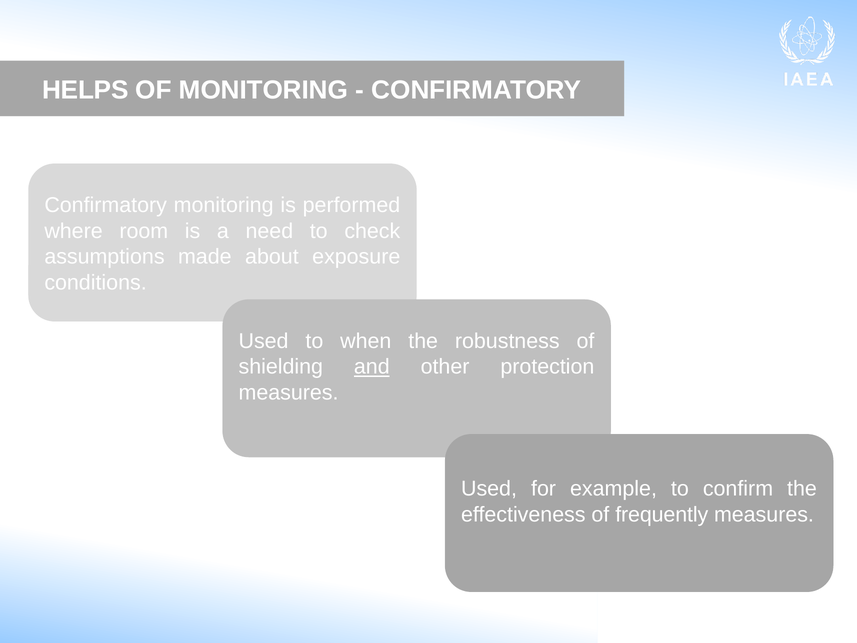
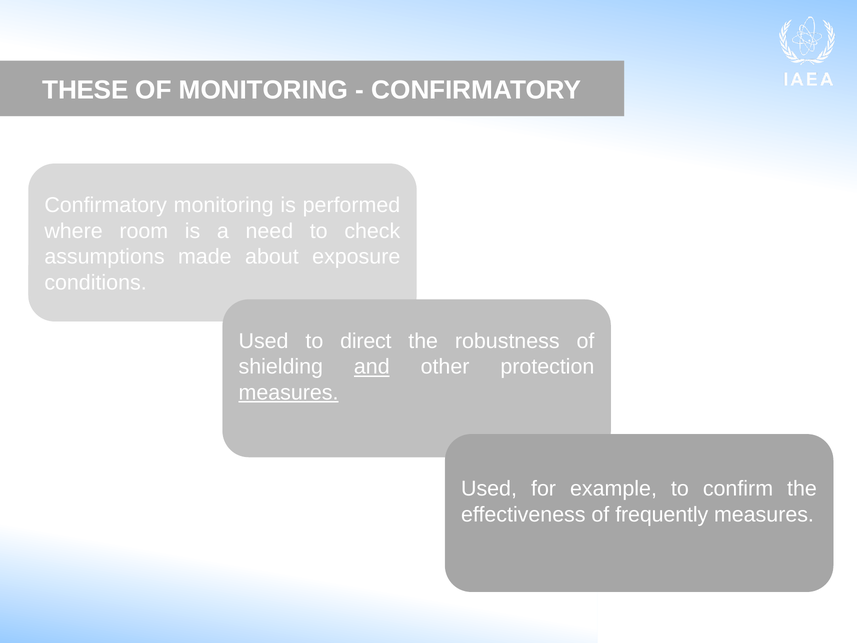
HELPS: HELPS -> THESE
when: when -> direct
measures at (289, 392) underline: none -> present
